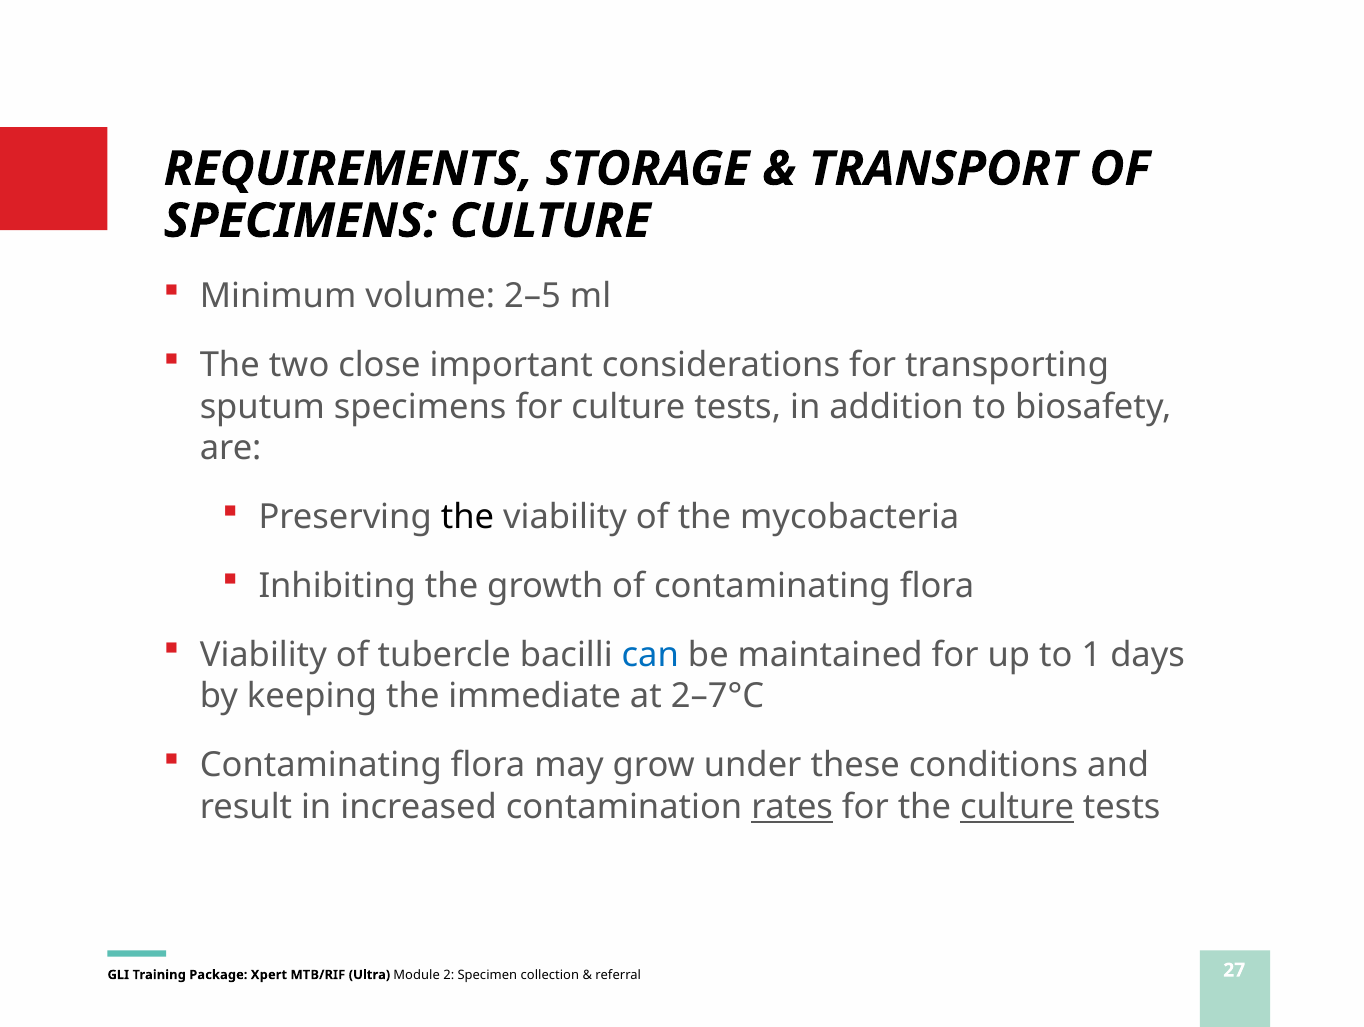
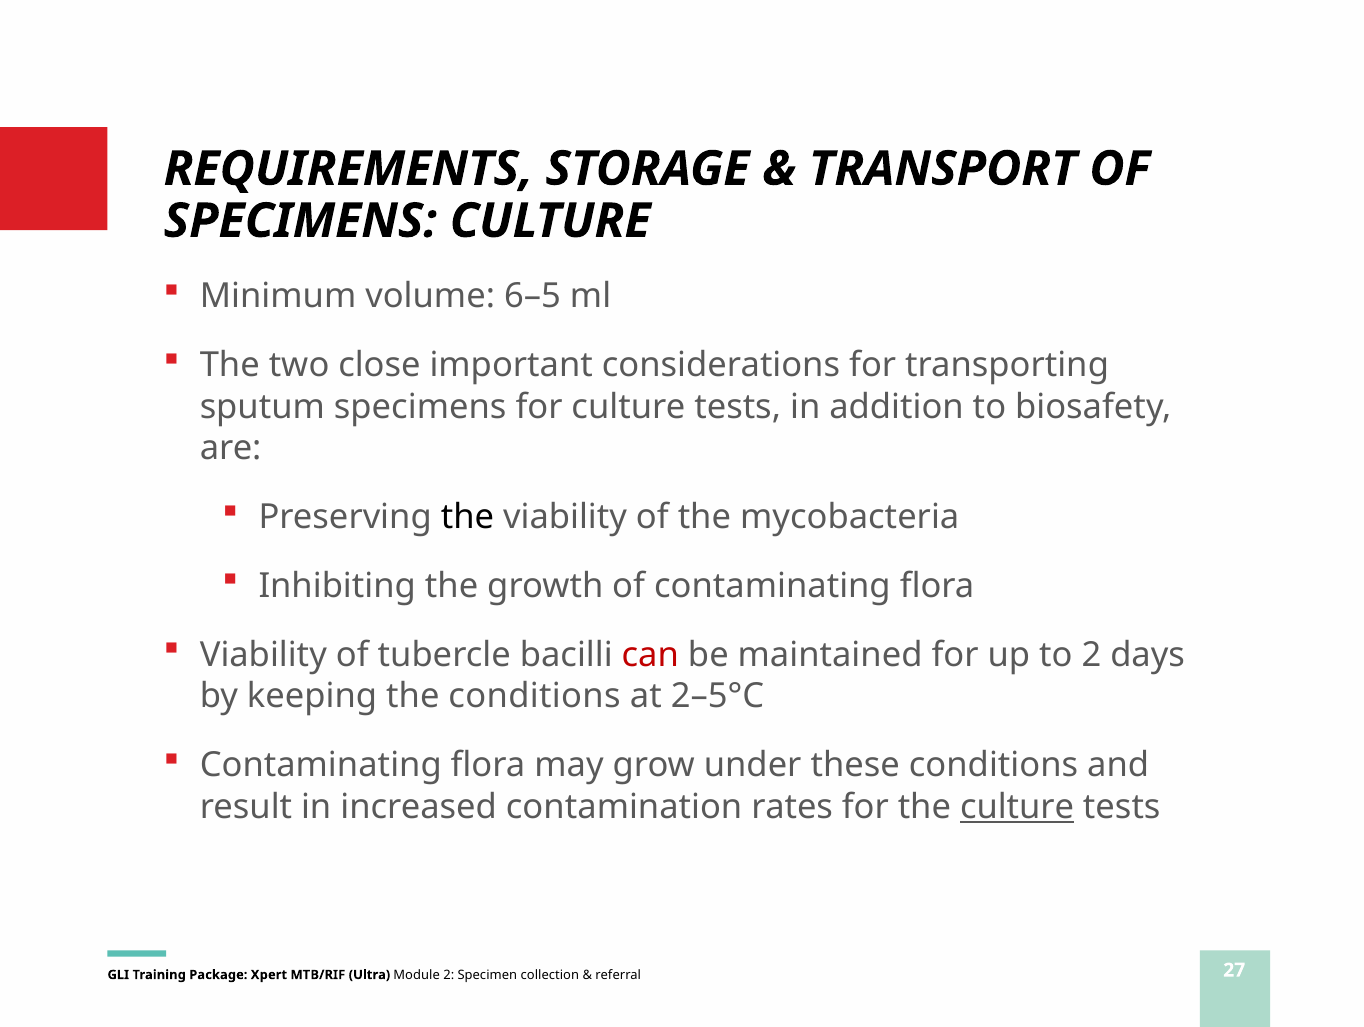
2–5: 2–5 -> 6–5
can colour: blue -> red
to 1: 1 -> 2
the immediate: immediate -> conditions
2–7°C: 2–7°C -> 2–5°C
rates underline: present -> none
